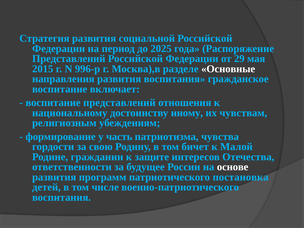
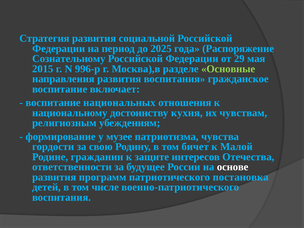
Представлений at (69, 59): Представлений -> Сознательному
Основные colour: white -> light green
воспитание представлений: представлений -> национальных
иному: иному -> кухня
часть: часть -> музее
